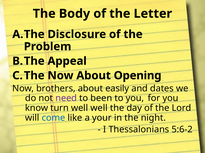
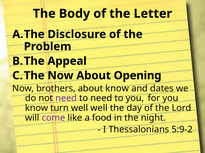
about easily: easily -> know
to been: been -> need
come colour: blue -> purple
your: your -> food
5:6-2: 5:6-2 -> 5:9-2
